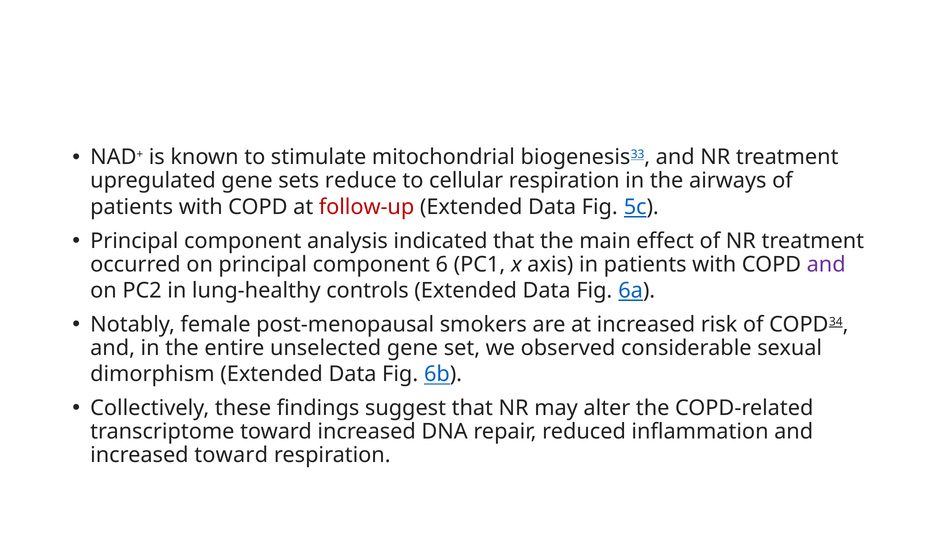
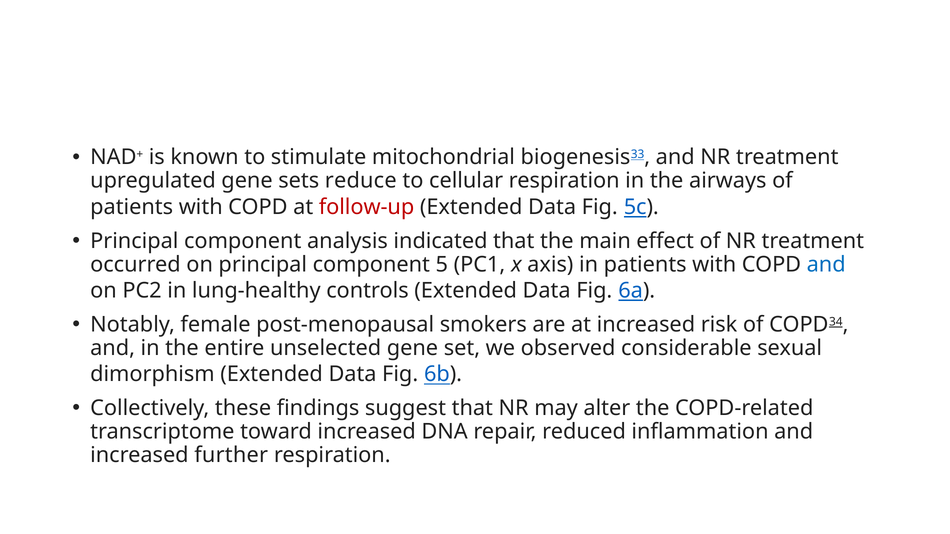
6: 6 -> 5
and at (826, 265) colour: purple -> blue
increased toward: toward -> further
